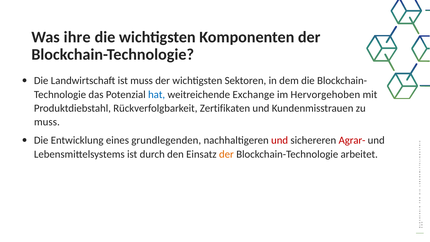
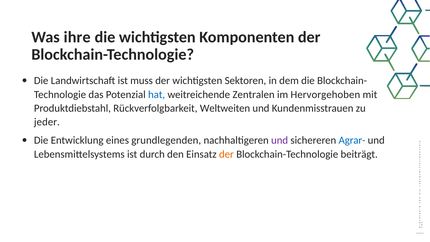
Exchange: Exchange -> Zentralen
Zertifikaten: Zertifikaten -> Weltweiten
muss at (47, 122): muss -> jeder
und at (280, 140) colour: red -> purple
Agrar- colour: red -> blue
arbeitet: arbeitet -> beiträgt
